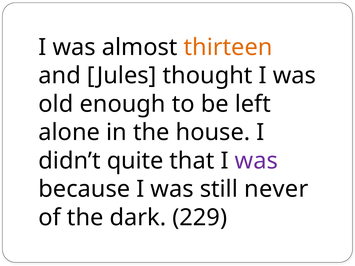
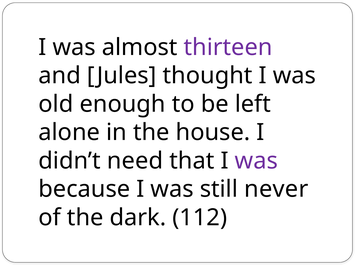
thirteen colour: orange -> purple
quite: quite -> need
229: 229 -> 112
